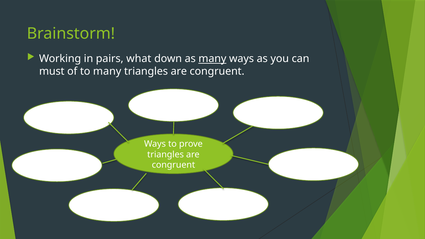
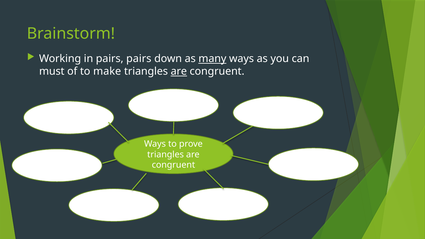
pairs what: what -> pairs
to many: many -> make
are at (179, 71) underline: none -> present
